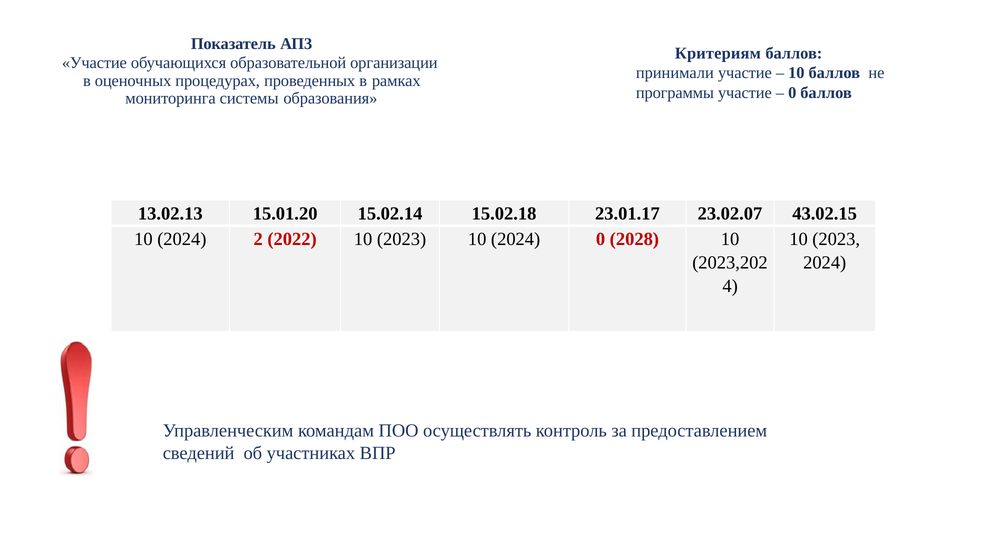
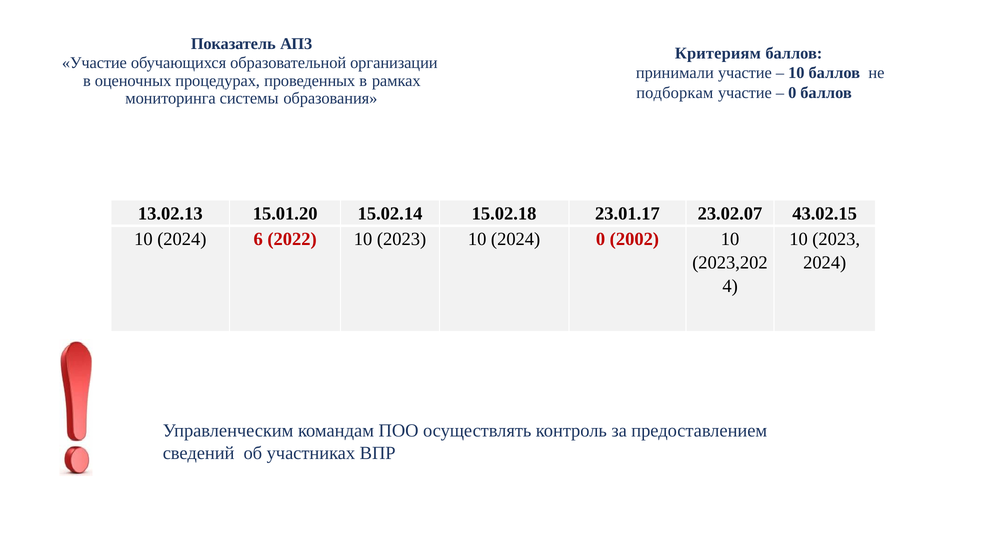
программы: программы -> подборкам
2: 2 -> 6
2028: 2028 -> 2002
